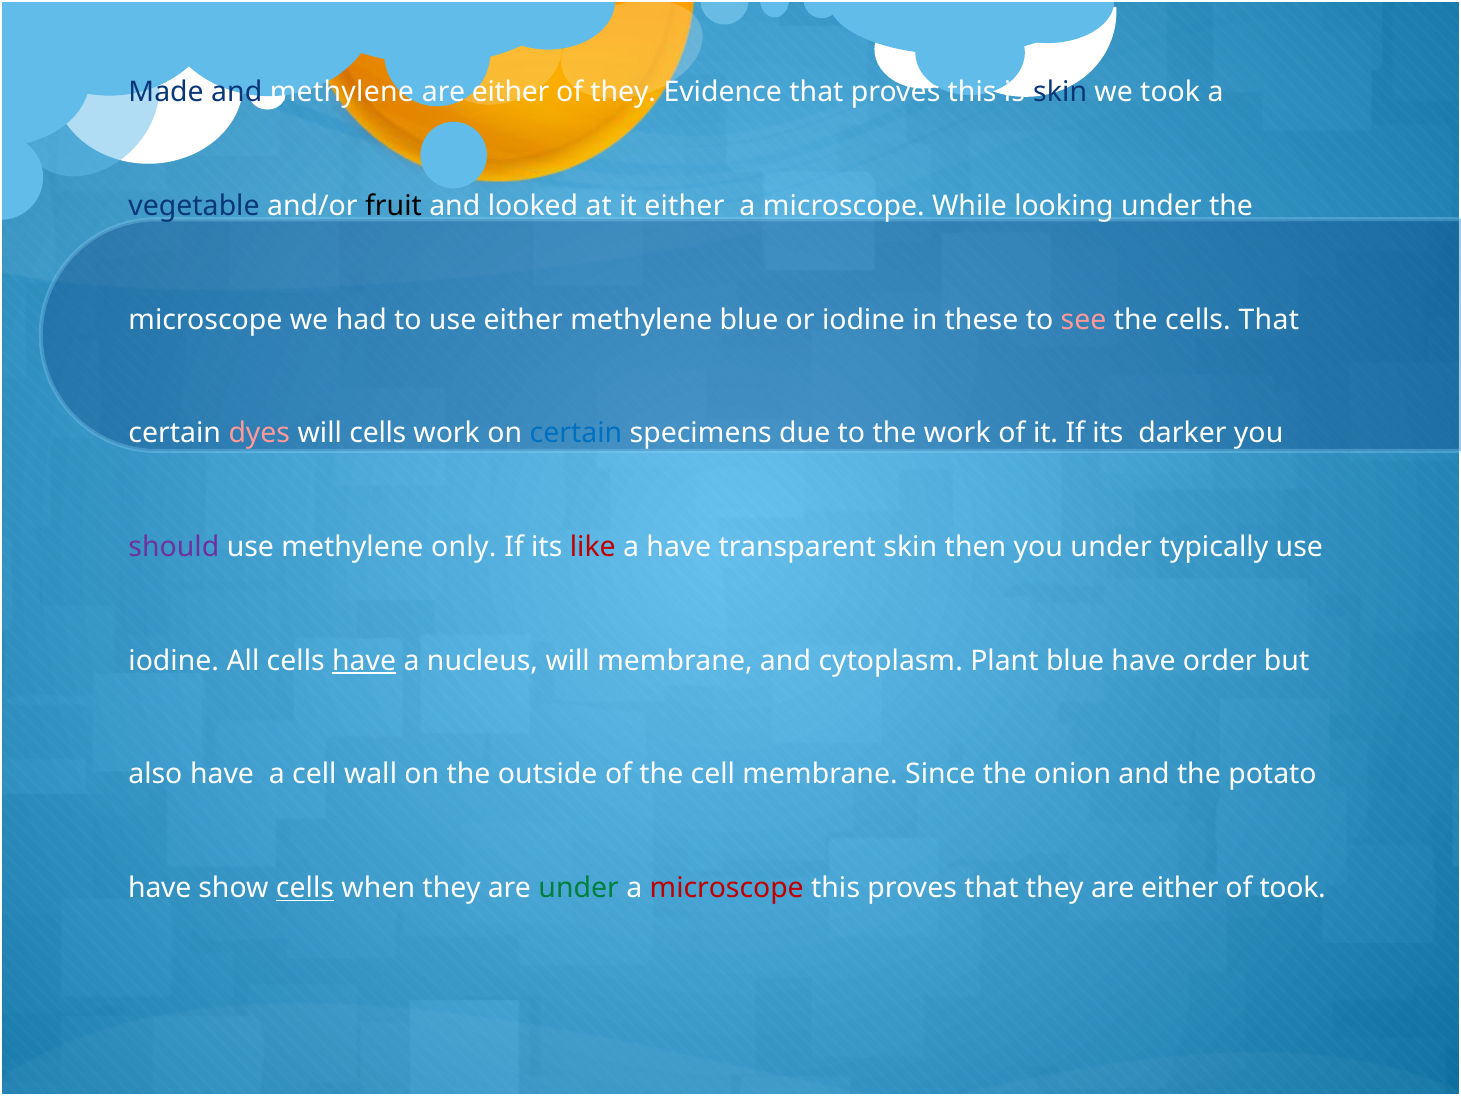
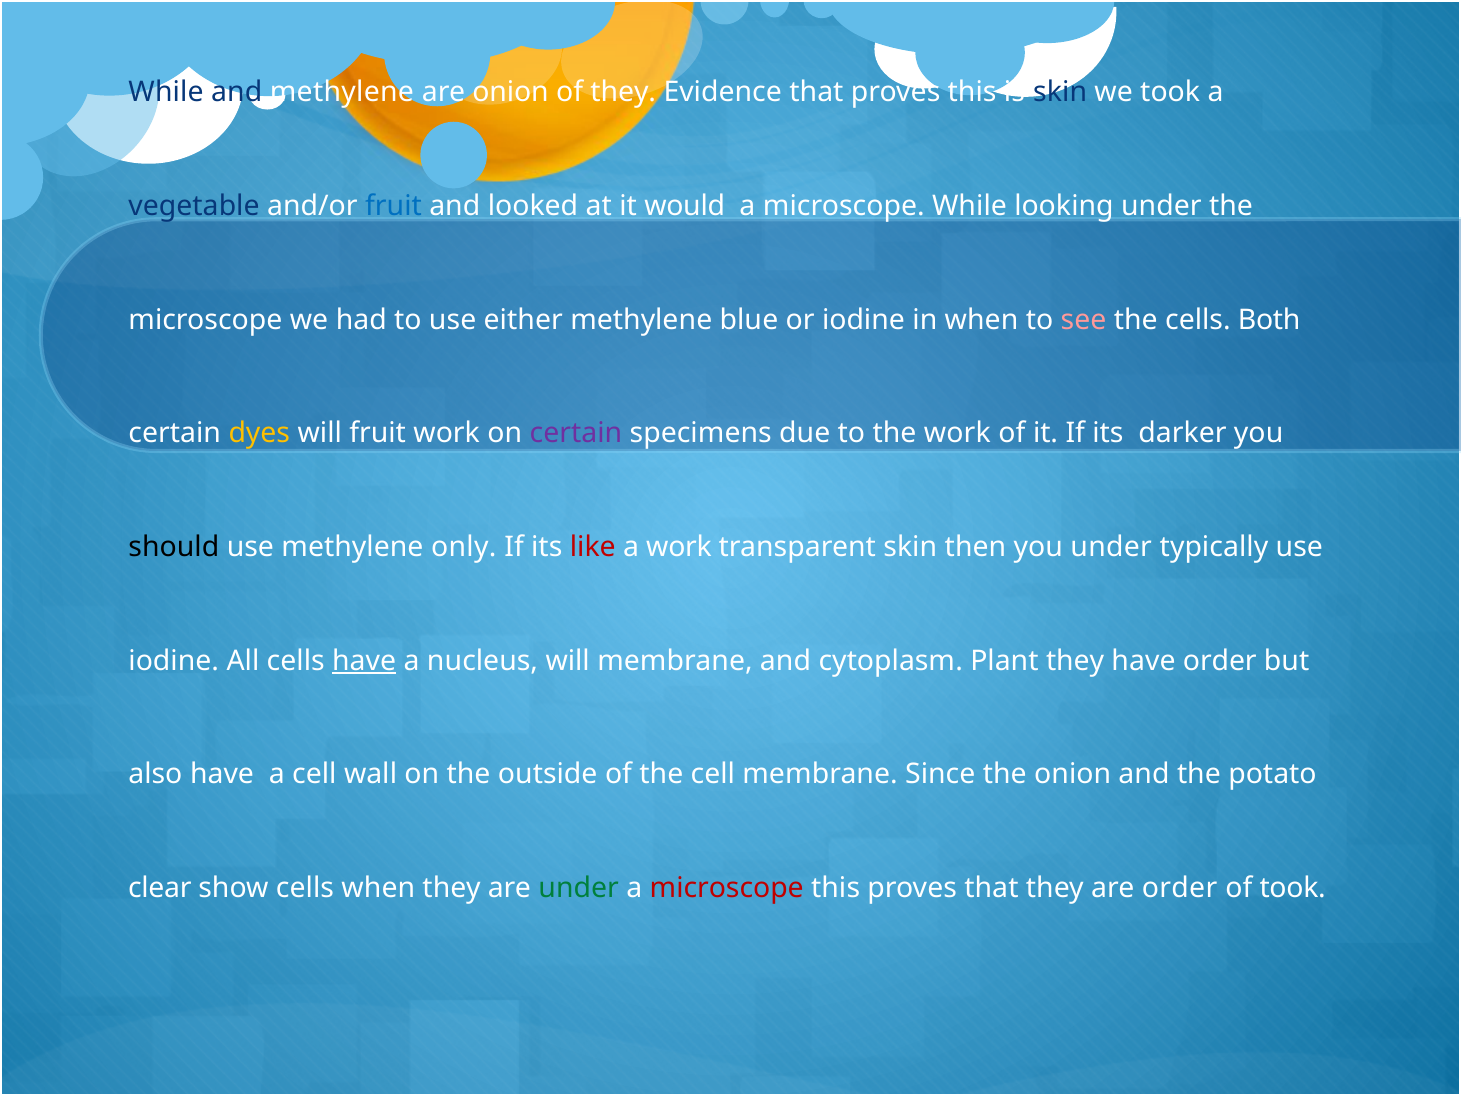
Made at (166, 92): Made -> While
either at (511, 92): either -> onion
fruit at (393, 206) colour: black -> blue
it either: either -> would
in these: these -> when
cells That: That -> Both
dyes colour: pink -> yellow
will cells: cells -> fruit
certain at (576, 433) colour: blue -> purple
should colour: purple -> black
a have: have -> work
Plant blue: blue -> they
have at (160, 888): have -> clear
cells at (305, 888) underline: present -> none
they are either: either -> order
